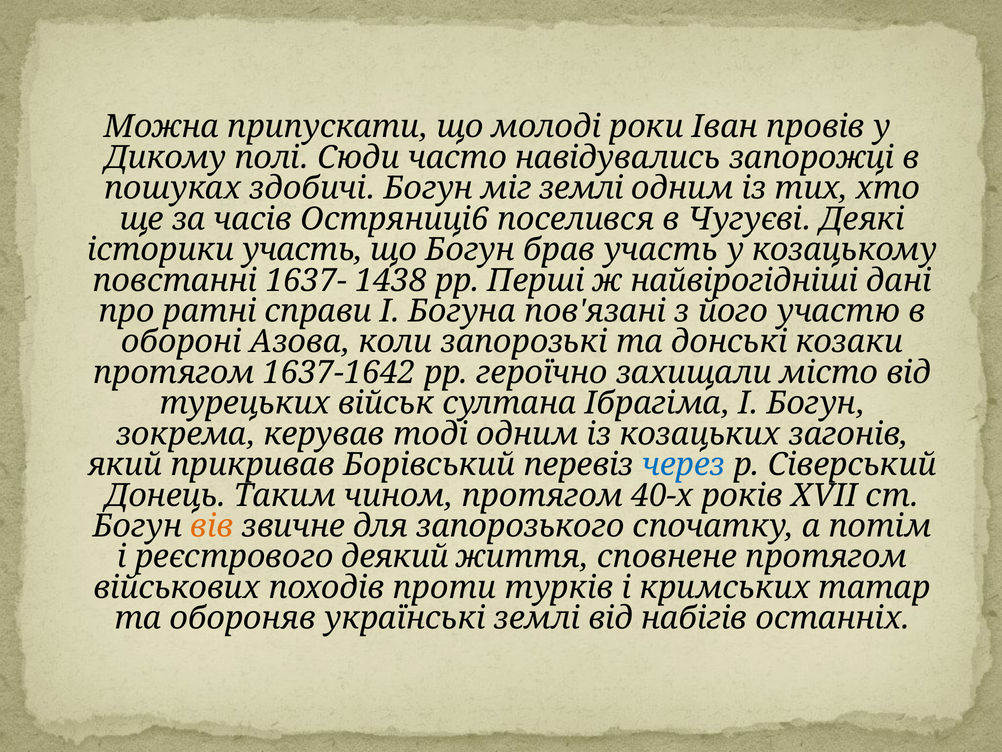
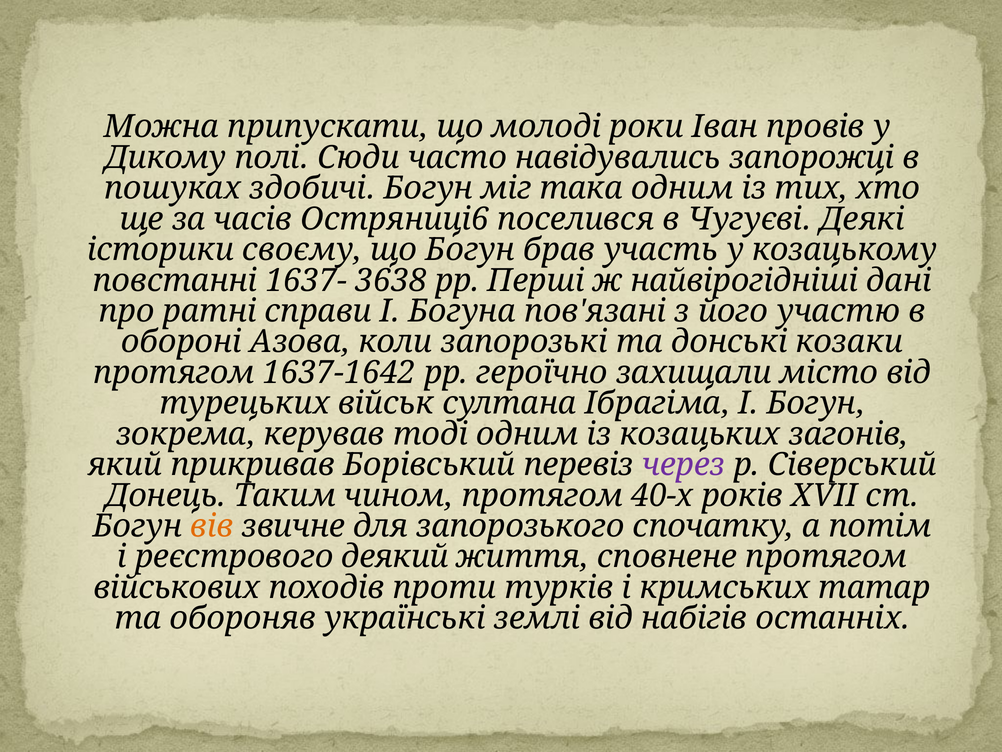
міг землі: землі -> така
історики участь: участь -> своєму
1438: 1438 -> 3638
через colour: blue -> purple
